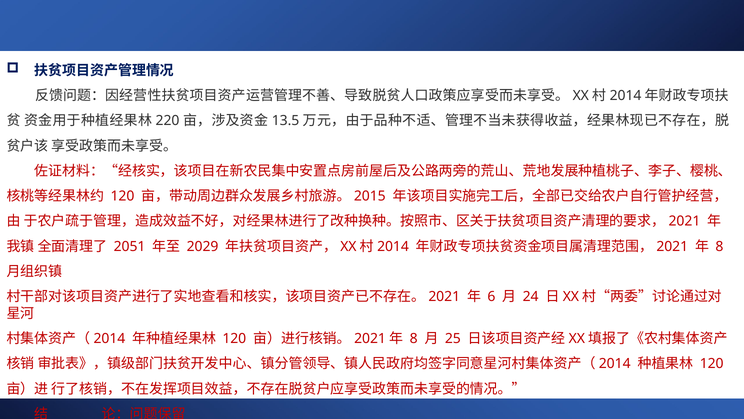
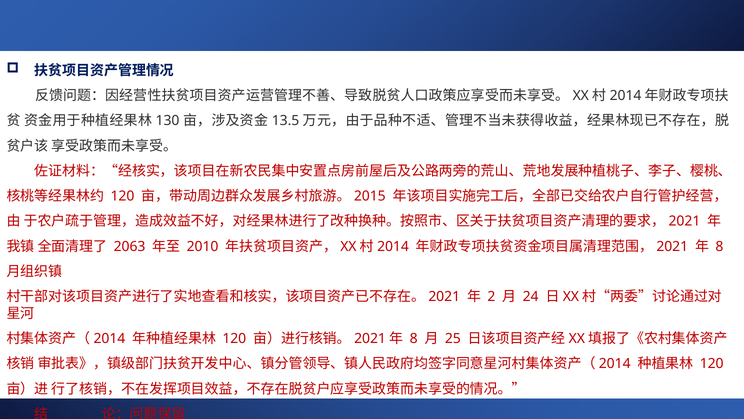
220: 220 -> 130
2051: 2051 -> 2063
2029: 2029 -> 2010
6: 6 -> 2
